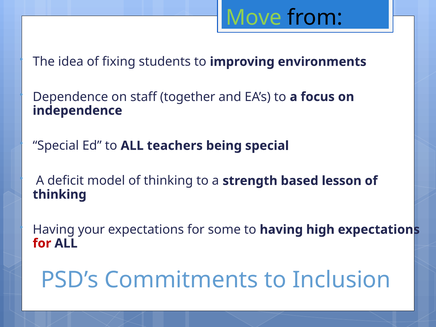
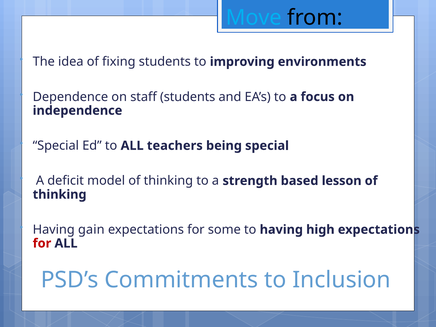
Move colour: light green -> light blue
staff together: together -> students
your: your -> gain
